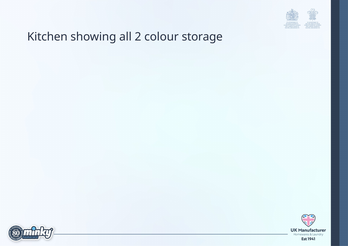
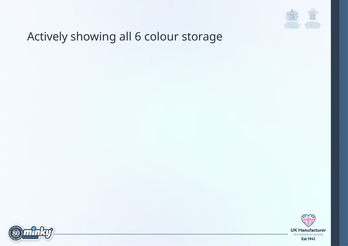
Kitchen: Kitchen -> Actively
2: 2 -> 6
